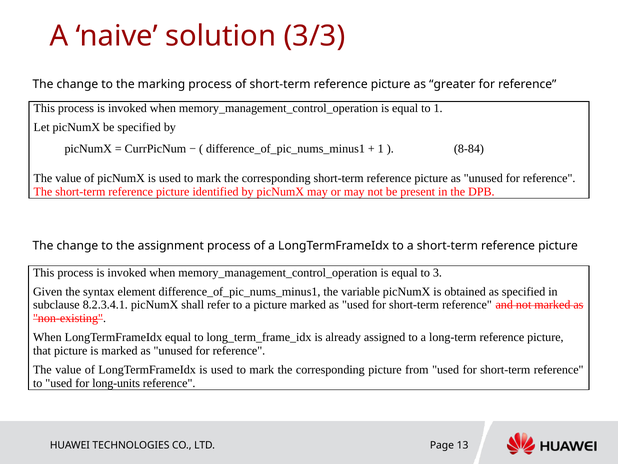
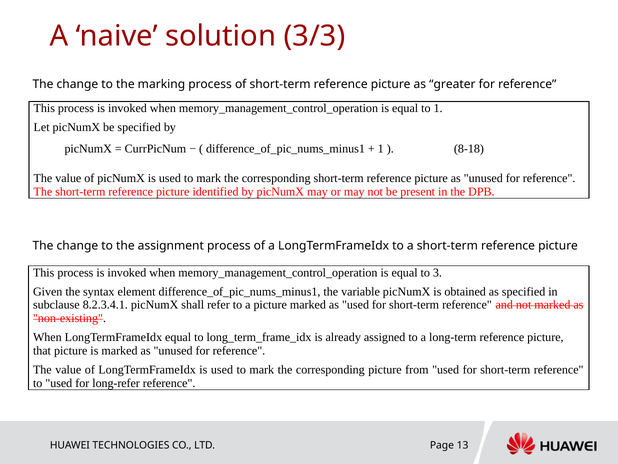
8‑84: 8‑84 -> 8‑18
long-units: long-units -> long-refer
